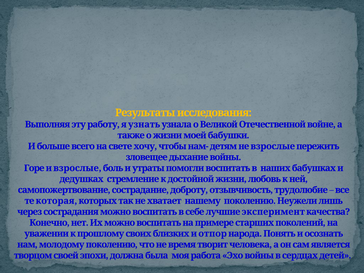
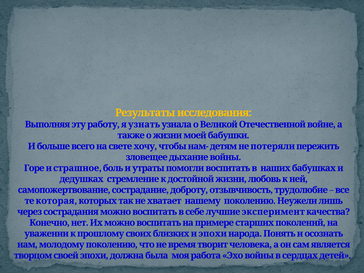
не взрослые: взрослые -> потеряли
и взрослые: взрослые -> страшное
и отпор: отпор -> эпохи
